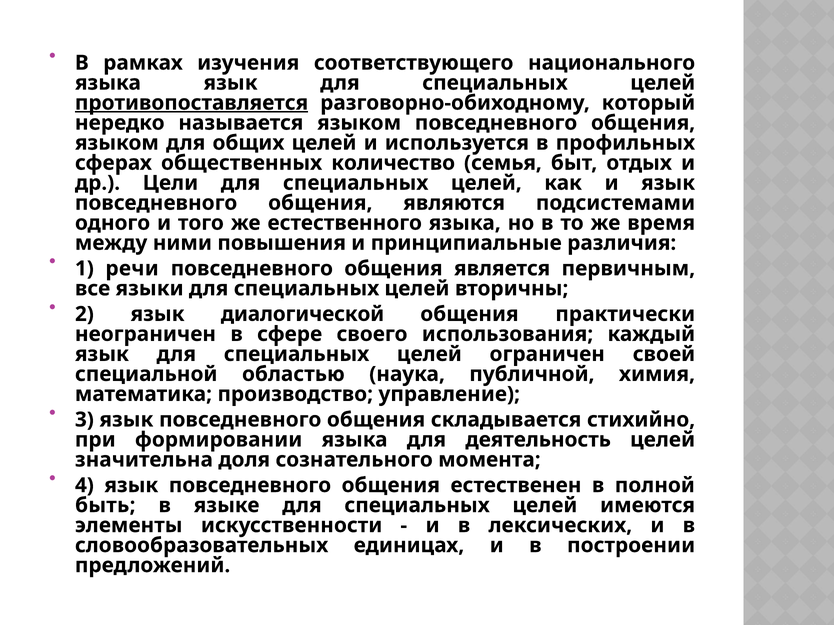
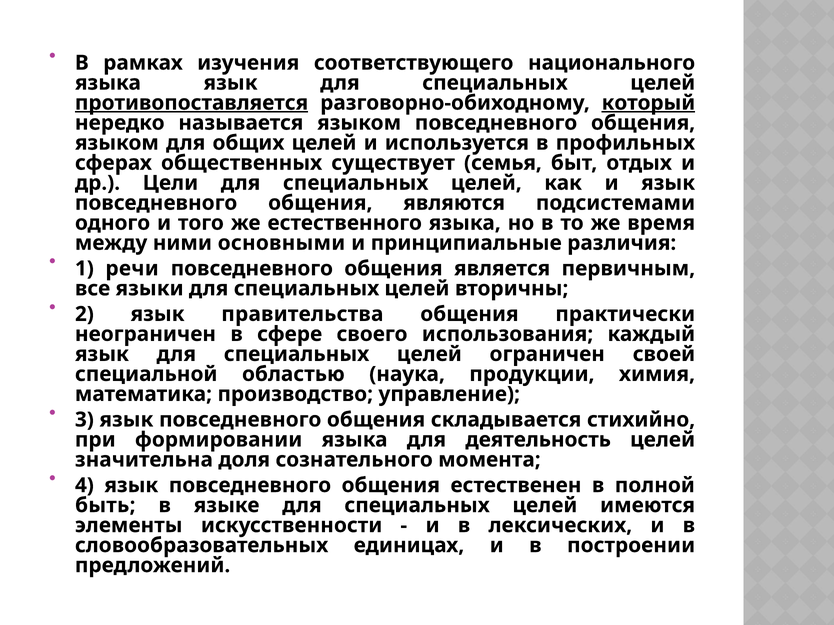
который underline: none -> present
количество: количество -> существует
повышения: повышения -> основными
диалогической: диалогической -> правительства
публичной: публичной -> продукции
